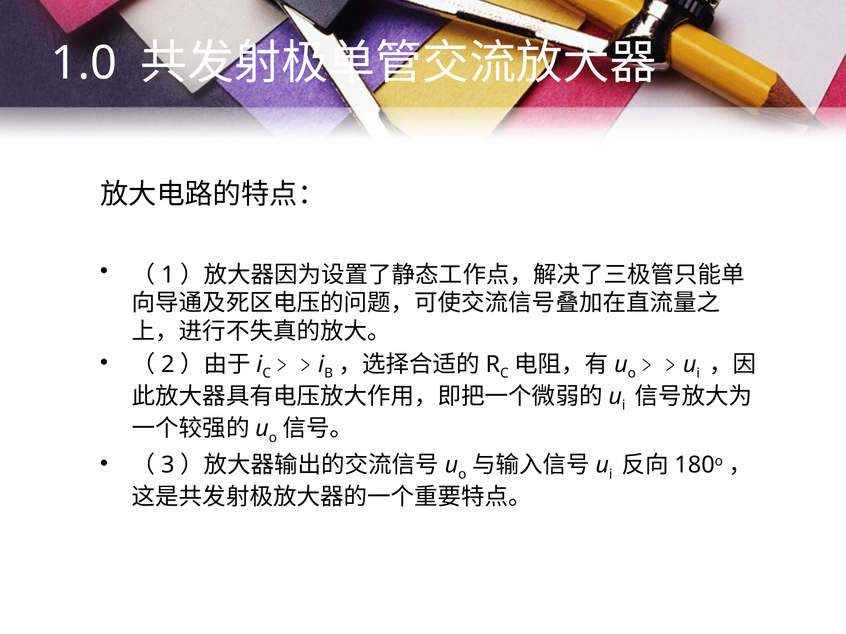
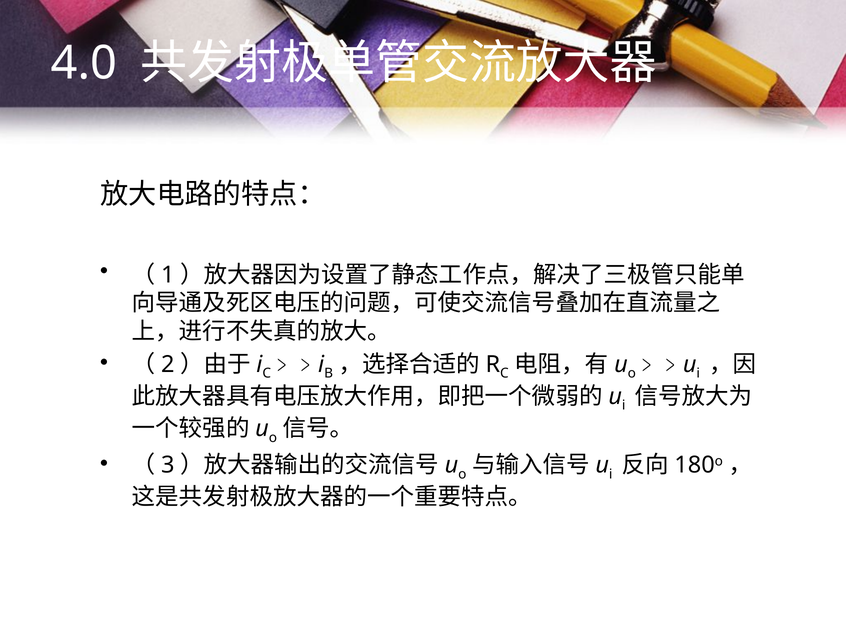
1.0: 1.0 -> 4.0
